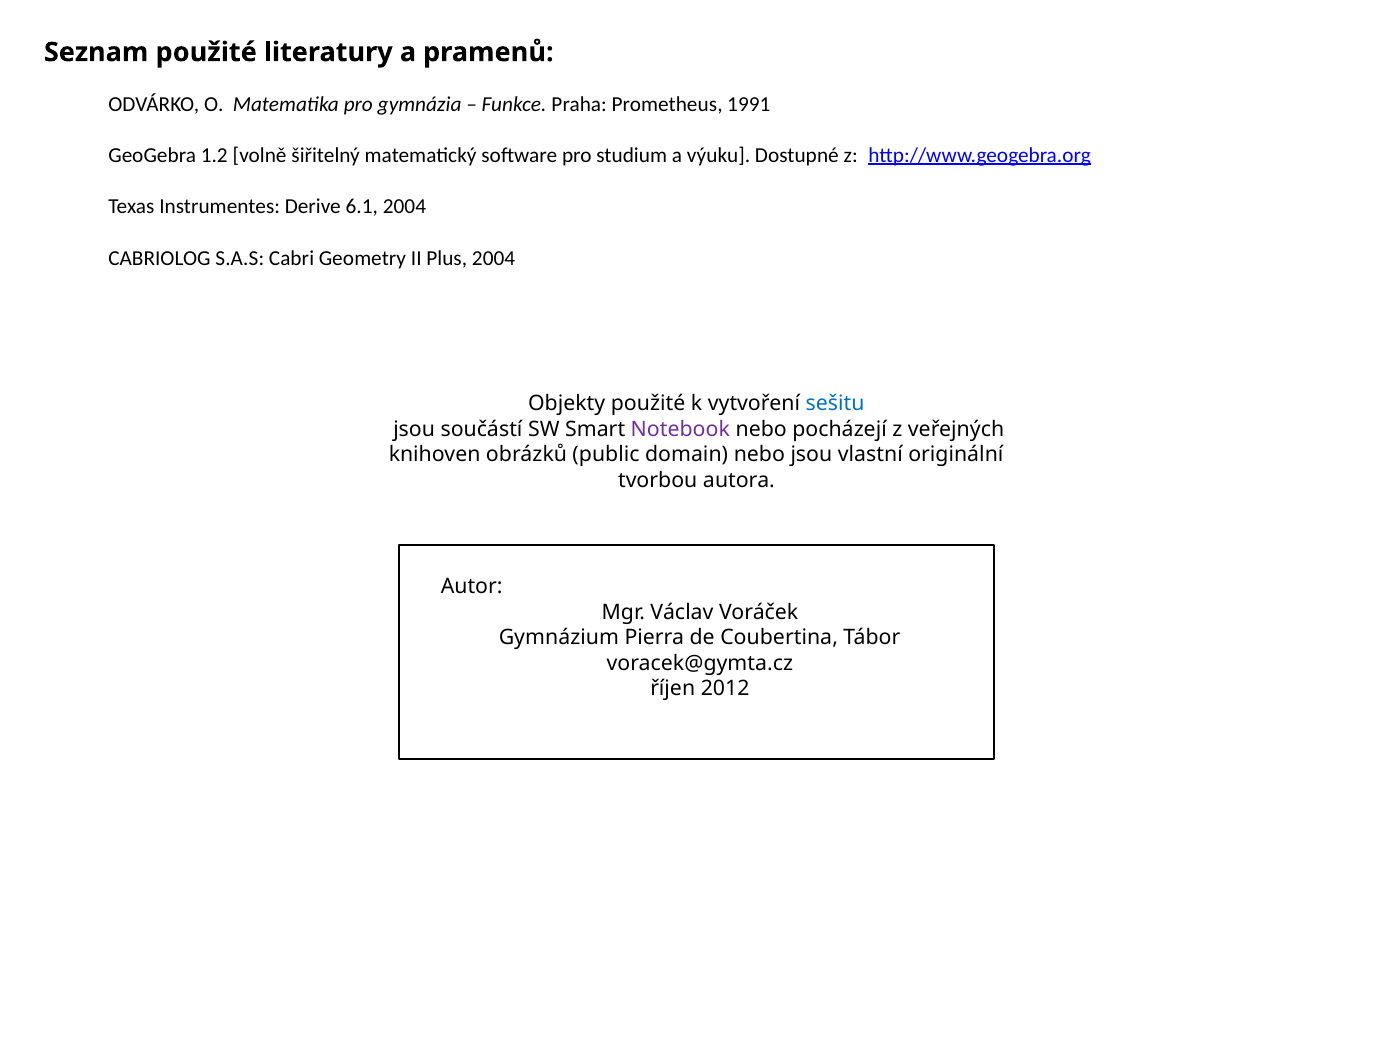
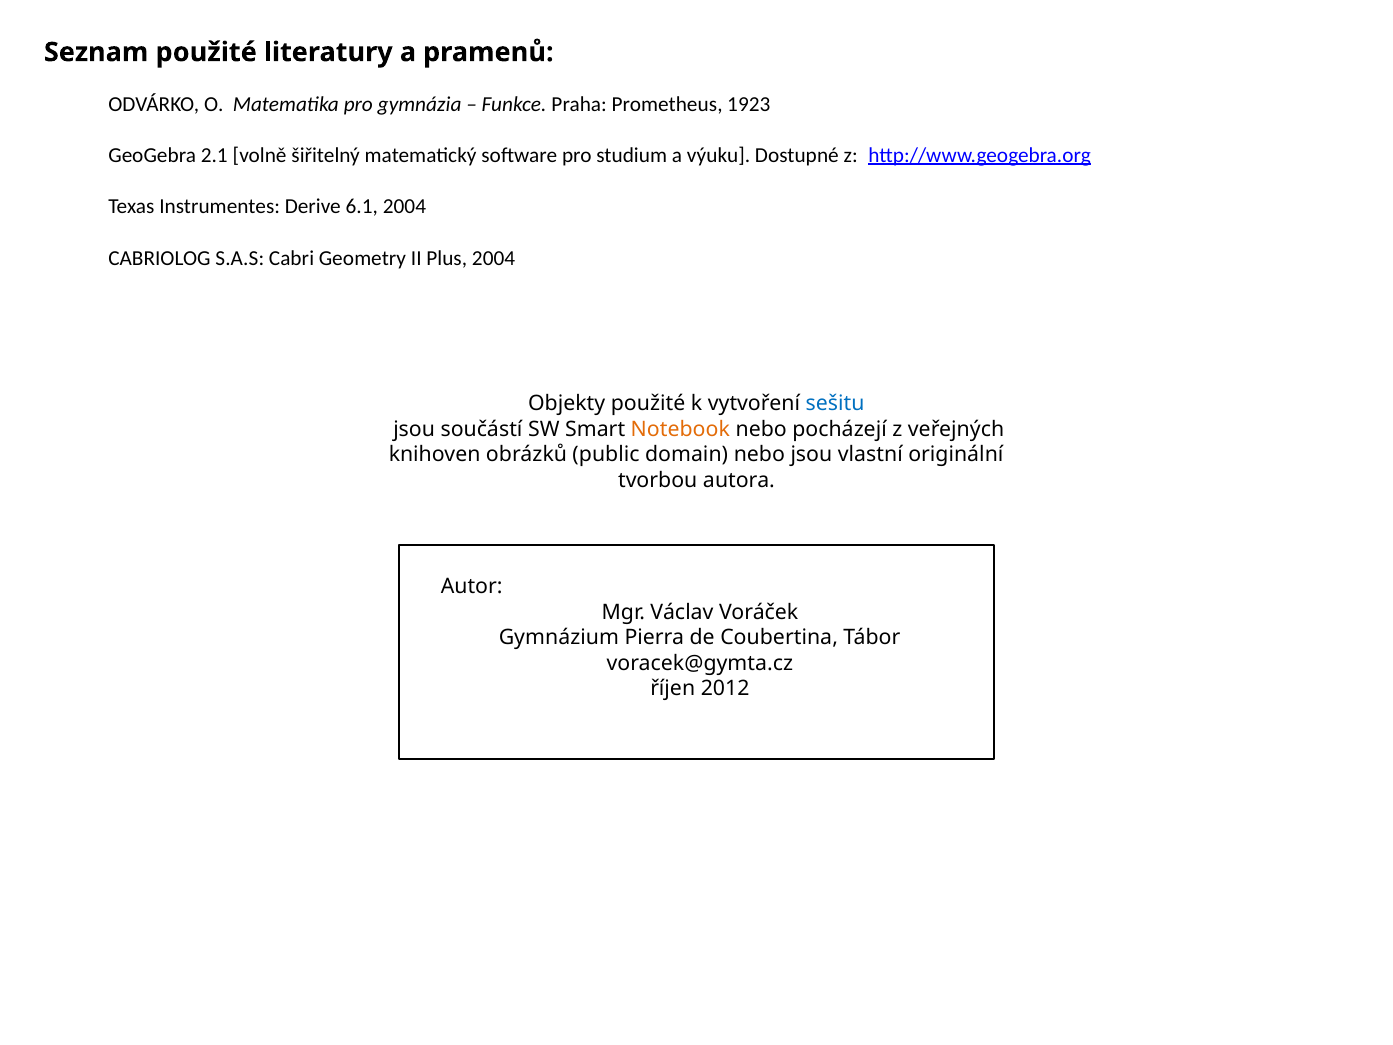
1991: 1991 -> 1923
1.2: 1.2 -> 2.1
Notebook colour: purple -> orange
